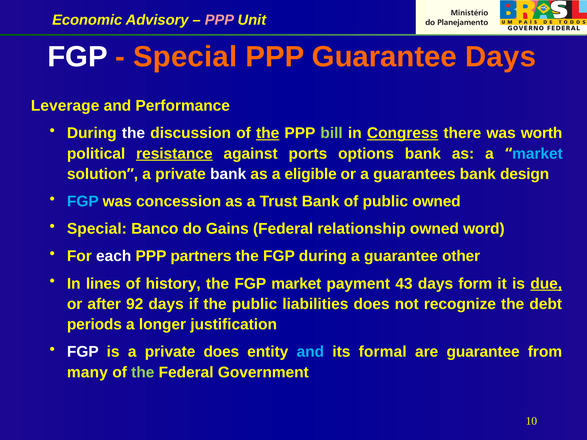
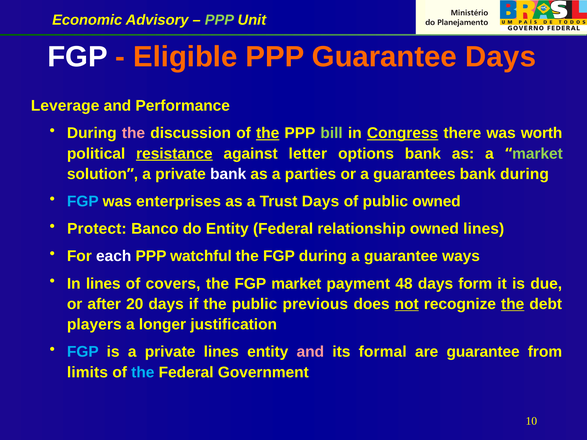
PPP at (219, 20) colour: pink -> light green
Special at (185, 57): Special -> Eligible
the at (133, 133) colour: white -> pink
ports: ports -> letter
market at (537, 154) colour: light blue -> light green
eligible: eligible -> parties
bank design: design -> during
concession: concession -> enterprises
Trust Bank: Bank -> Days
Special at (97, 229): Special -> Protect
do Gains: Gains -> Entity
owned word: word -> lines
partners: partners -> watchful
other: other -> ways
history: history -> covers
43: 43 -> 48
due underline: present -> none
92: 92 -> 20
liabilities: liabilities -> previous
not underline: none -> present
the at (513, 304) underline: none -> present
periods: periods -> players
FGP at (83, 352) colour: white -> light blue
private does: does -> lines
and at (310, 352) colour: light blue -> pink
many: many -> limits
the at (143, 372) colour: light green -> light blue
